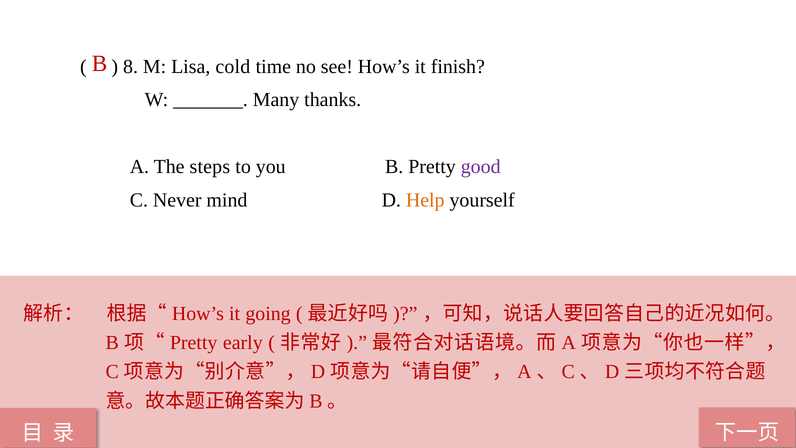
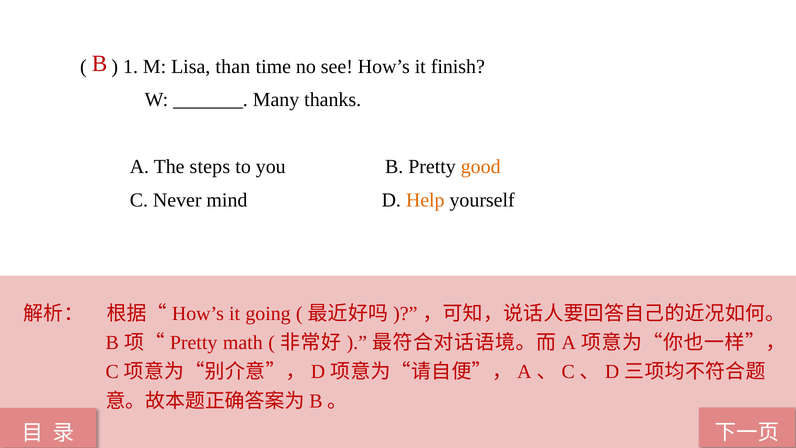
8: 8 -> 1
cold: cold -> than
good colour: purple -> orange
early: early -> math
